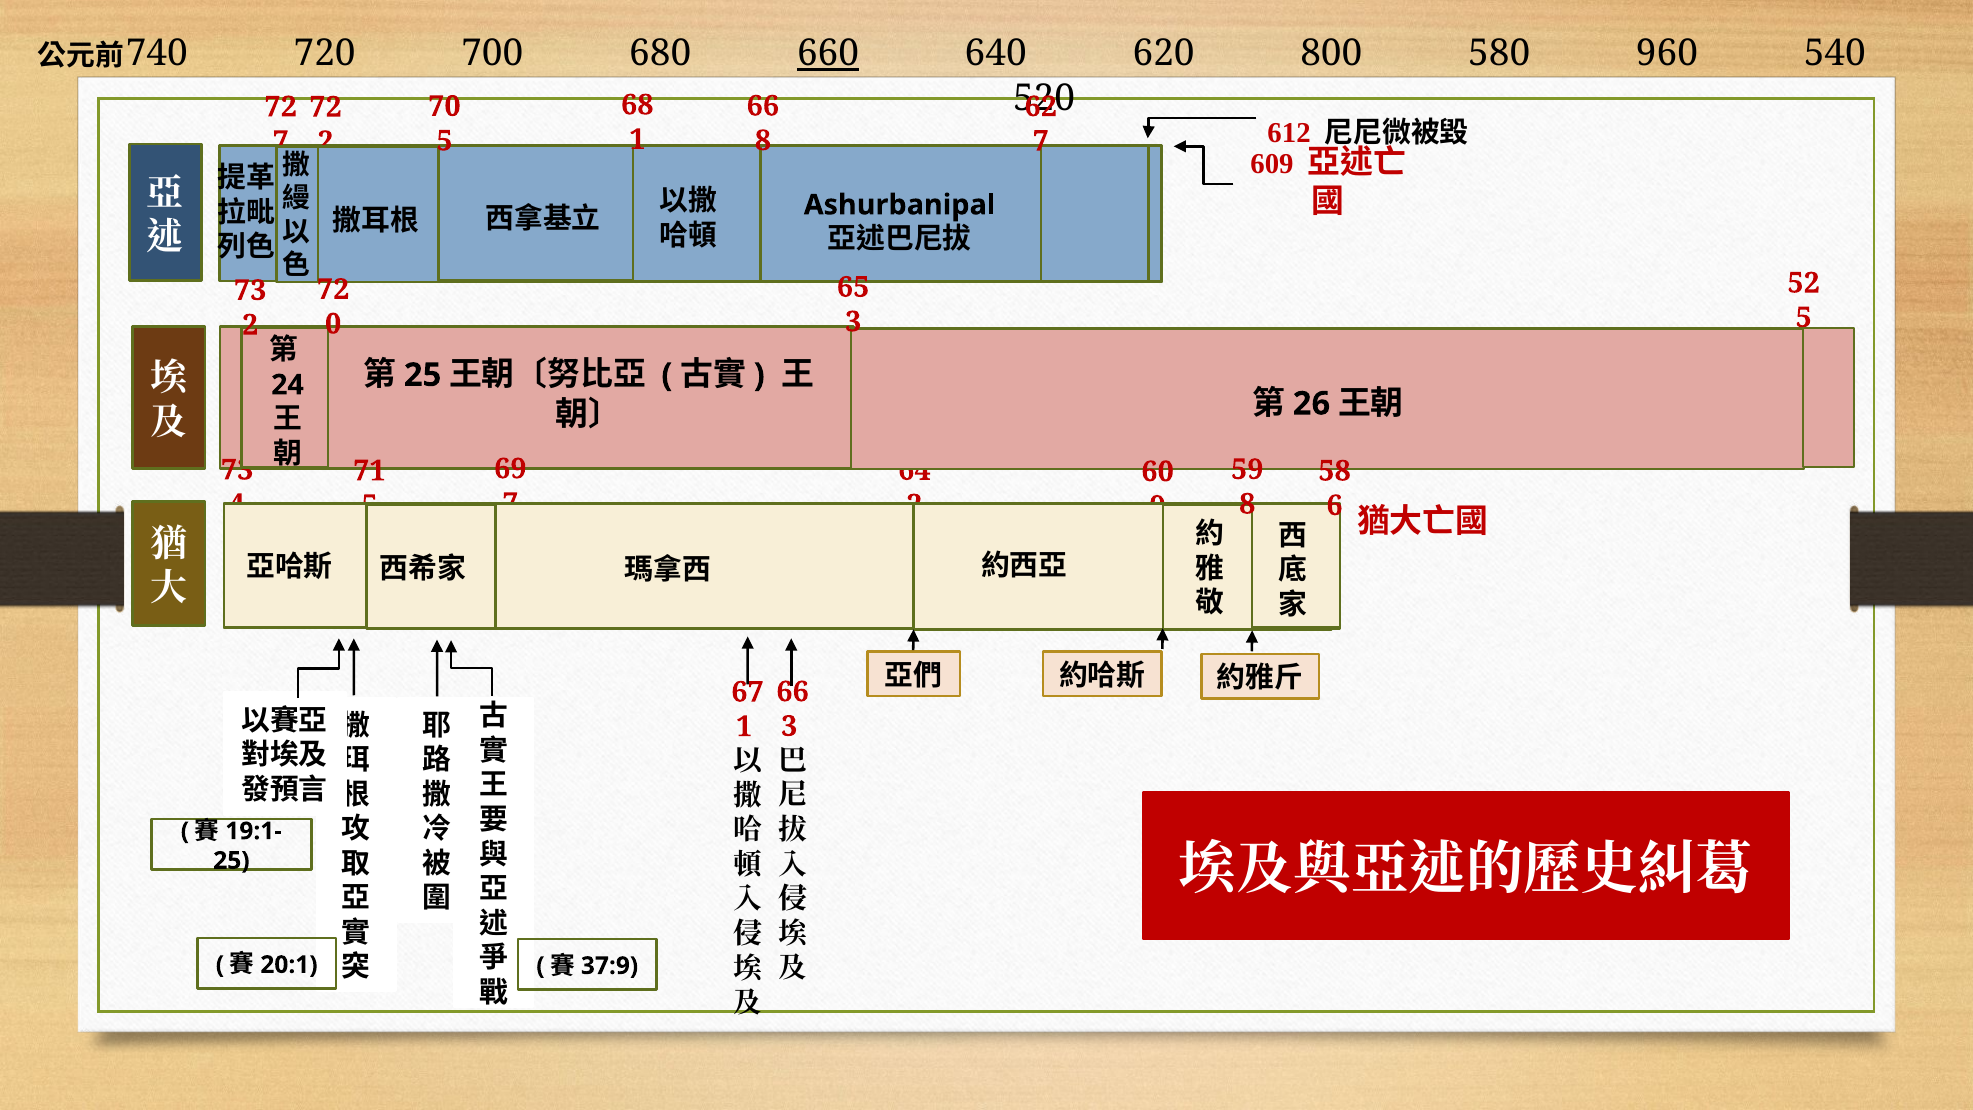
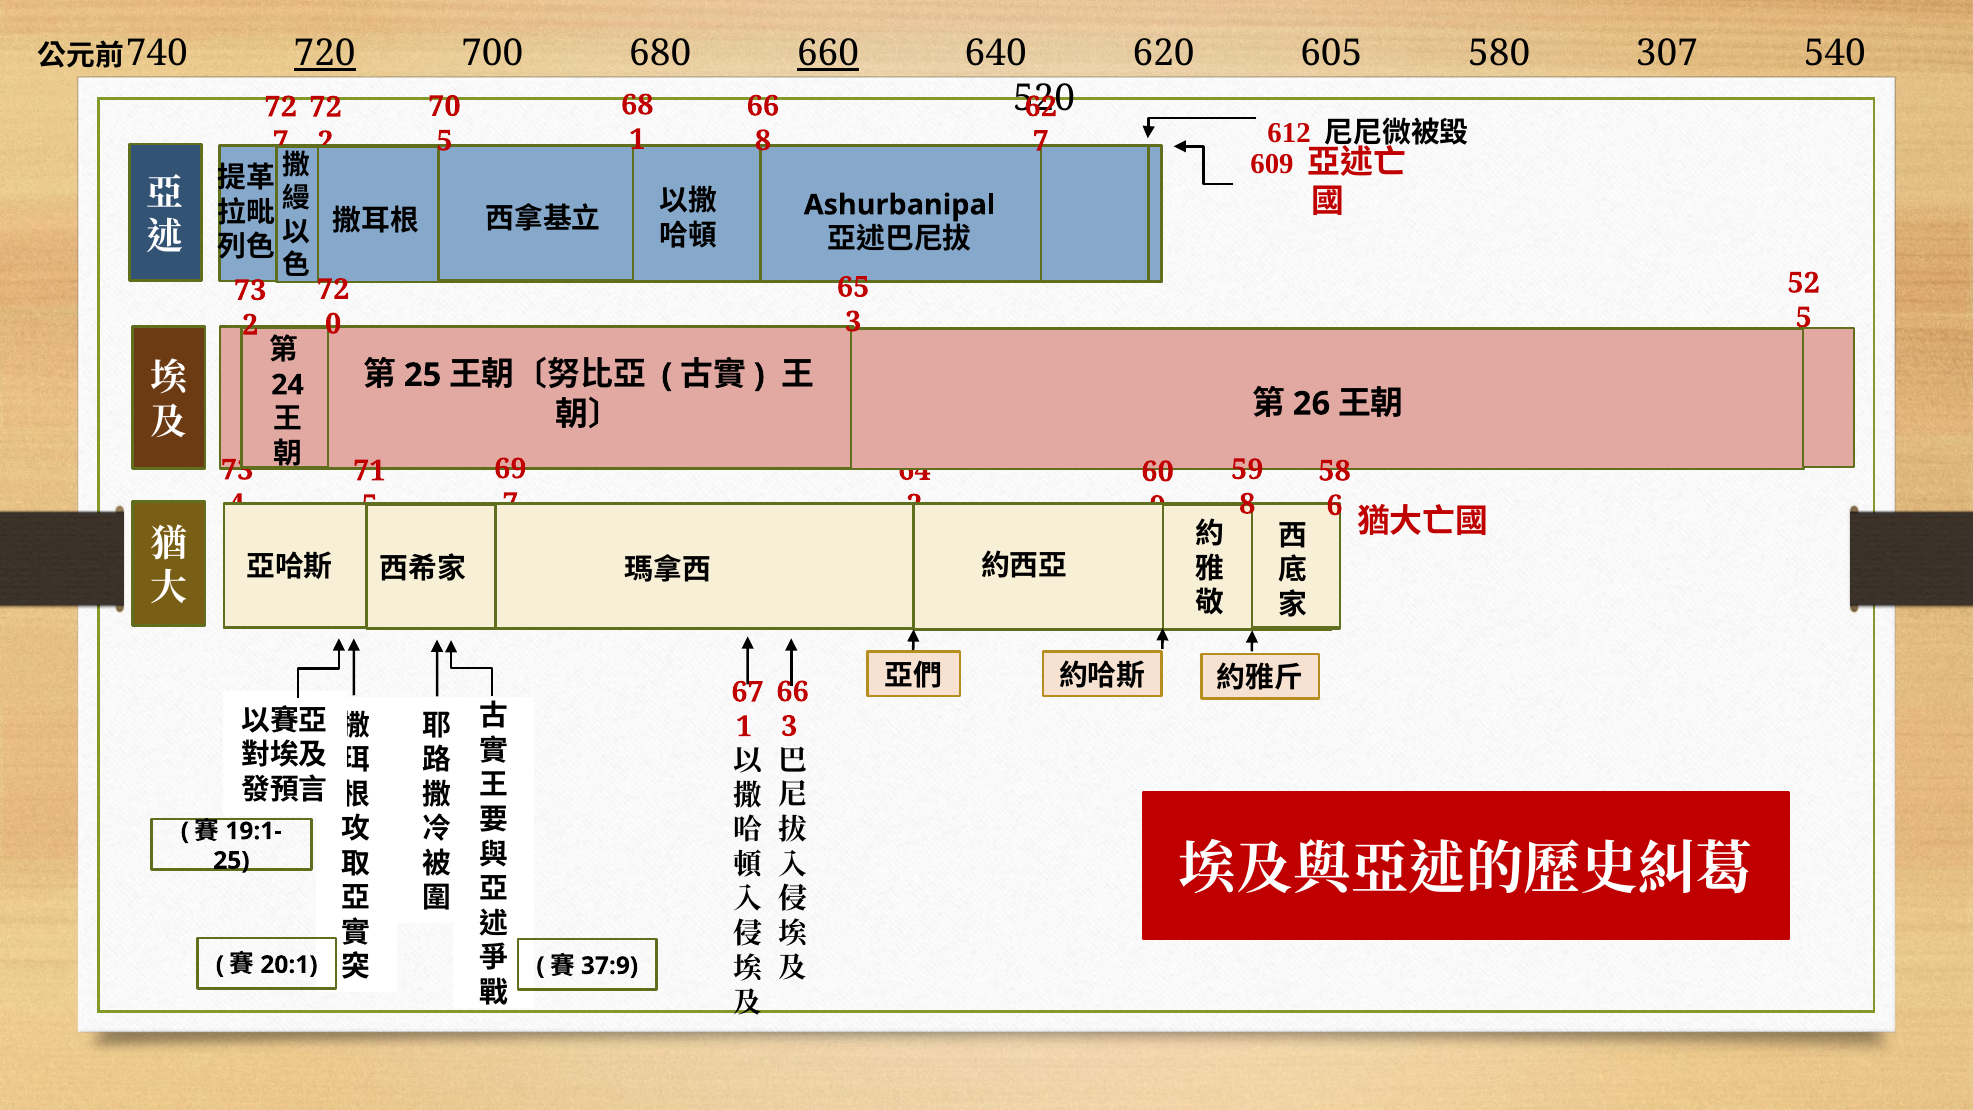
720 underline: none -> present
800: 800 -> 605
960: 960 -> 307
